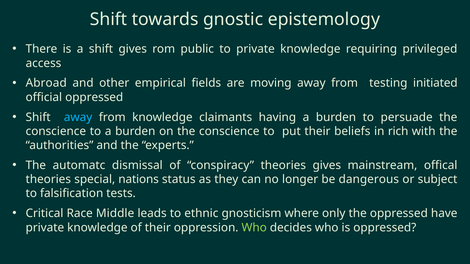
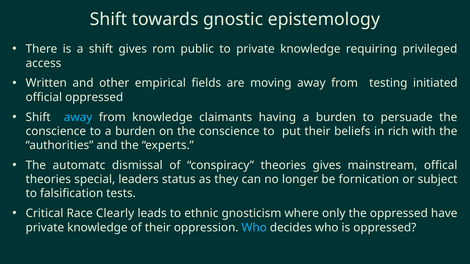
Abroad: Abroad -> Written
nations: nations -> leaders
dangerous: dangerous -> fornication
Middle: Middle -> Clearly
Who at (254, 228) colour: light green -> light blue
